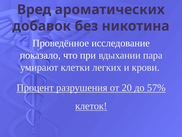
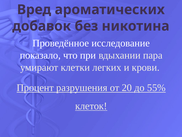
57%: 57% -> 55%
